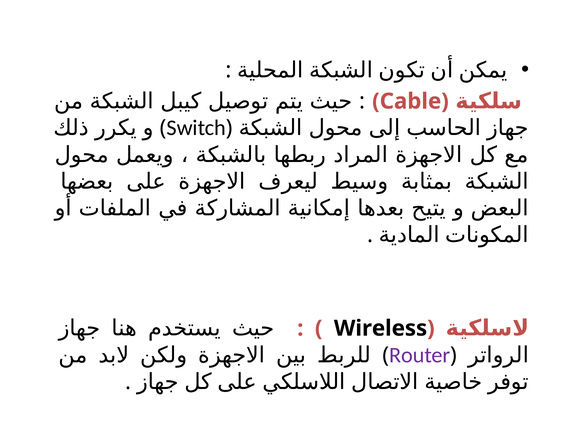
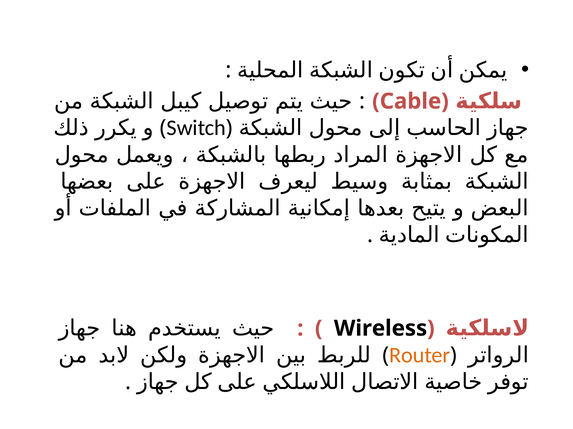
Router colour: purple -> orange
